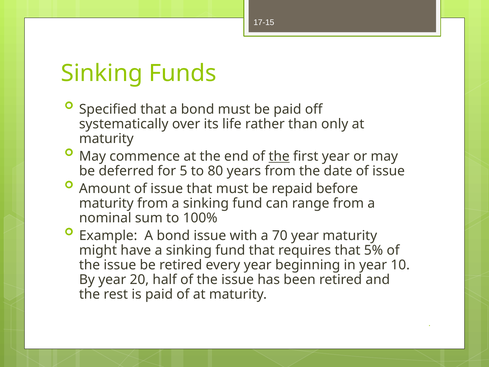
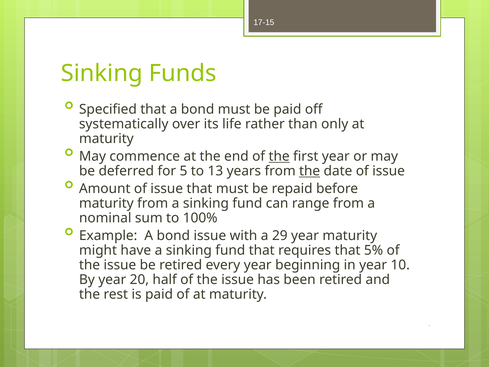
80: 80 -> 13
the at (310, 171) underline: none -> present
70: 70 -> 29
